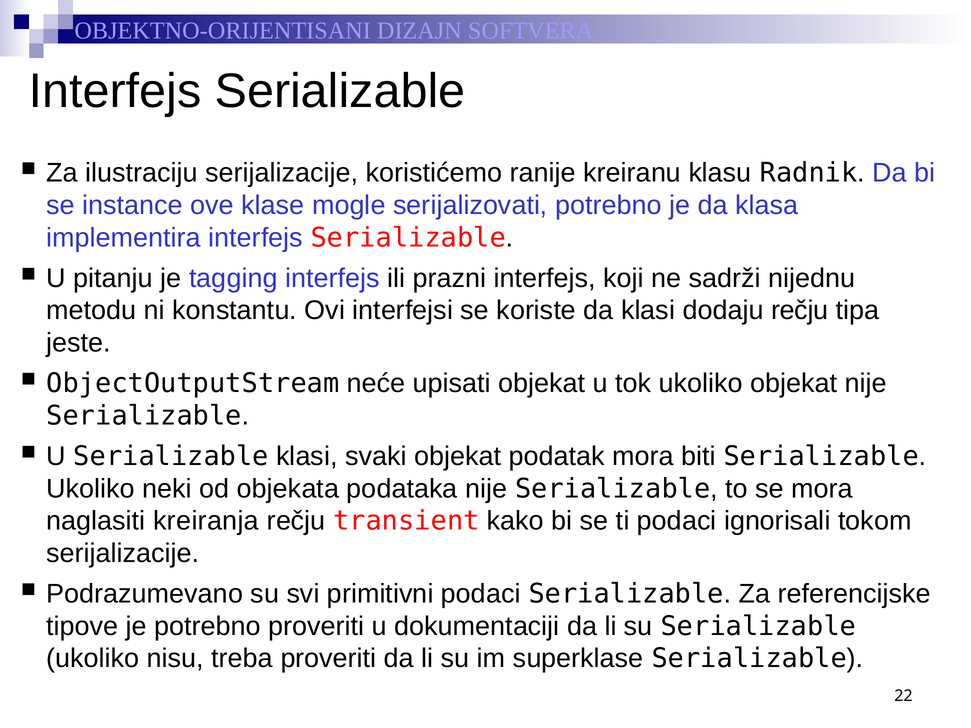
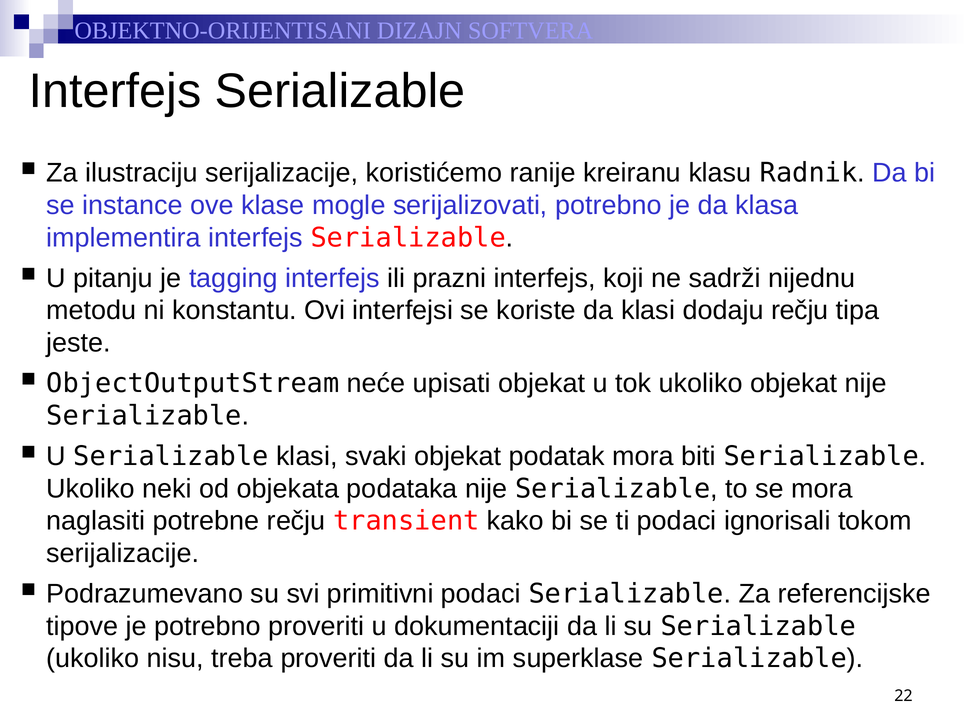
kreiranja: kreiranja -> potrebne
